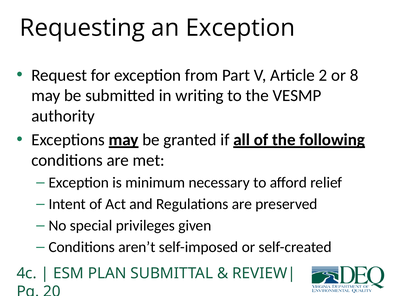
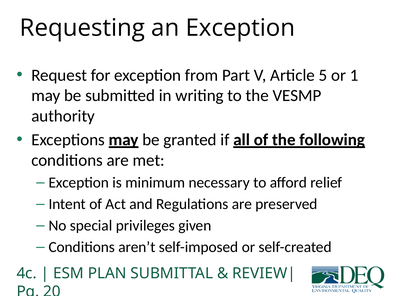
2: 2 -> 5
8: 8 -> 1
